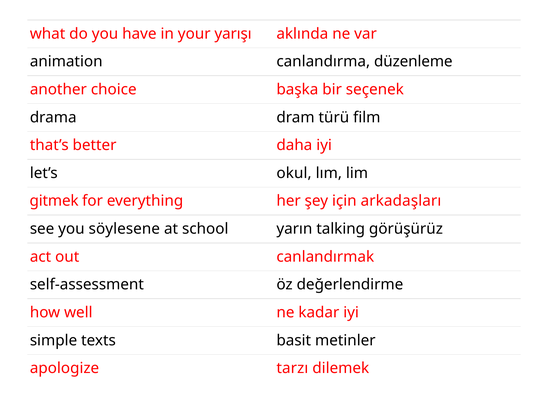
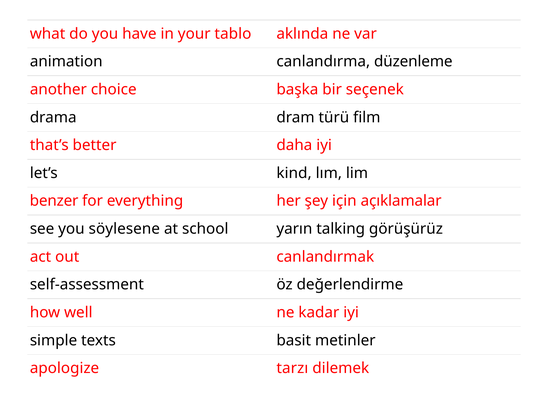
yarışı: yarışı -> tablo
okul: okul -> kind
gitmek: gitmek -> benzer
arkadaşları: arkadaşları -> açıklamalar
